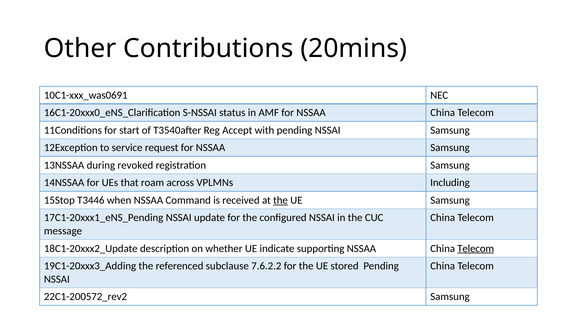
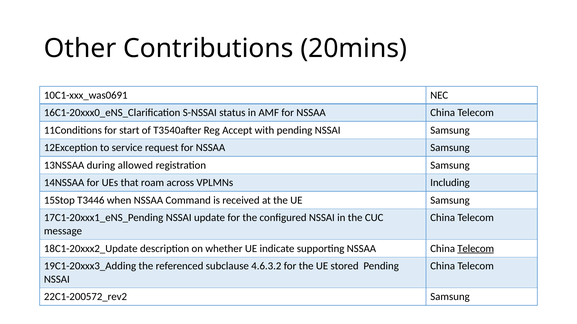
revoked: revoked -> allowed
the at (281, 201) underline: present -> none
7.6.2.2: 7.6.2.2 -> 4.6.3.2
